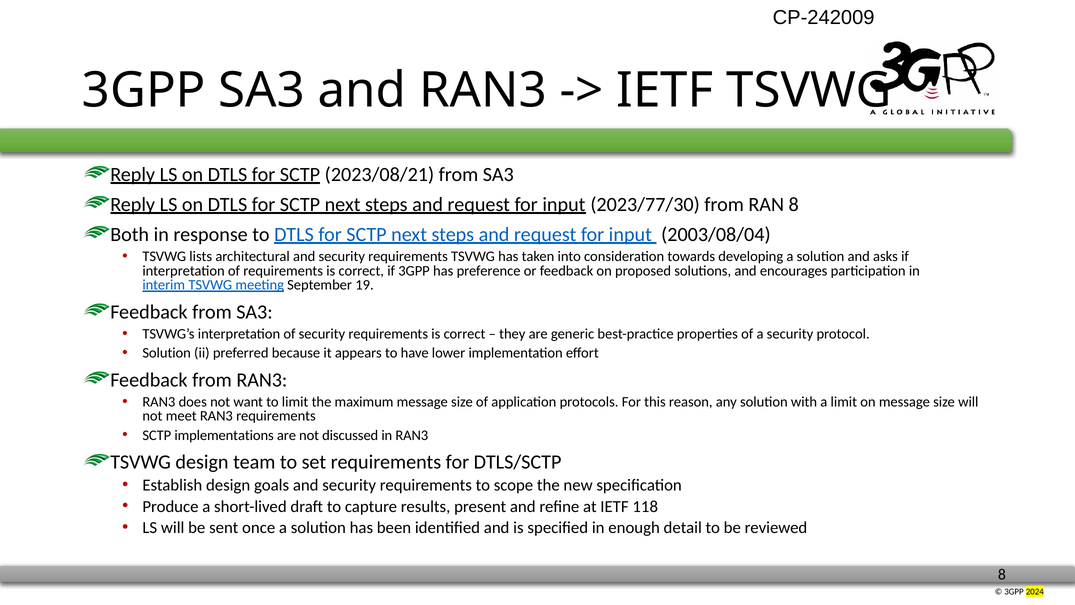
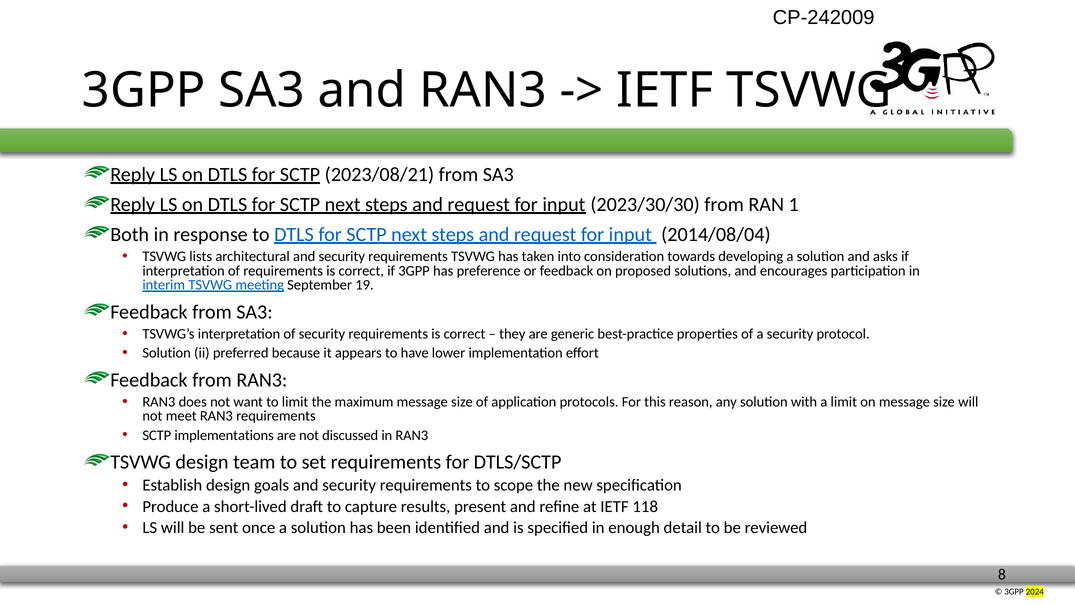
2023/77/30: 2023/77/30 -> 2023/30/30
RAN 8: 8 -> 1
2003/08/04: 2003/08/04 -> 2014/08/04
